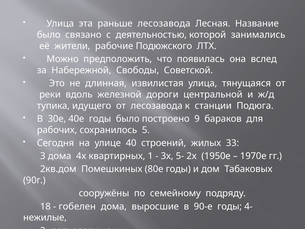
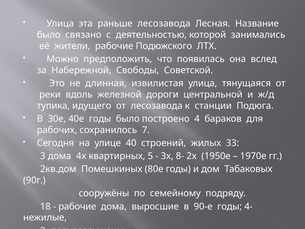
9: 9 -> 4
5: 5 -> 7
1: 1 -> 5
5-: 5- -> 8-
гобелен at (77, 206): гобелен -> рабочие
